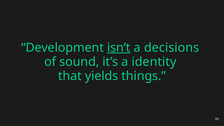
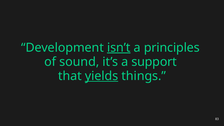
decisions: decisions -> principles
identity: identity -> support
yields underline: none -> present
